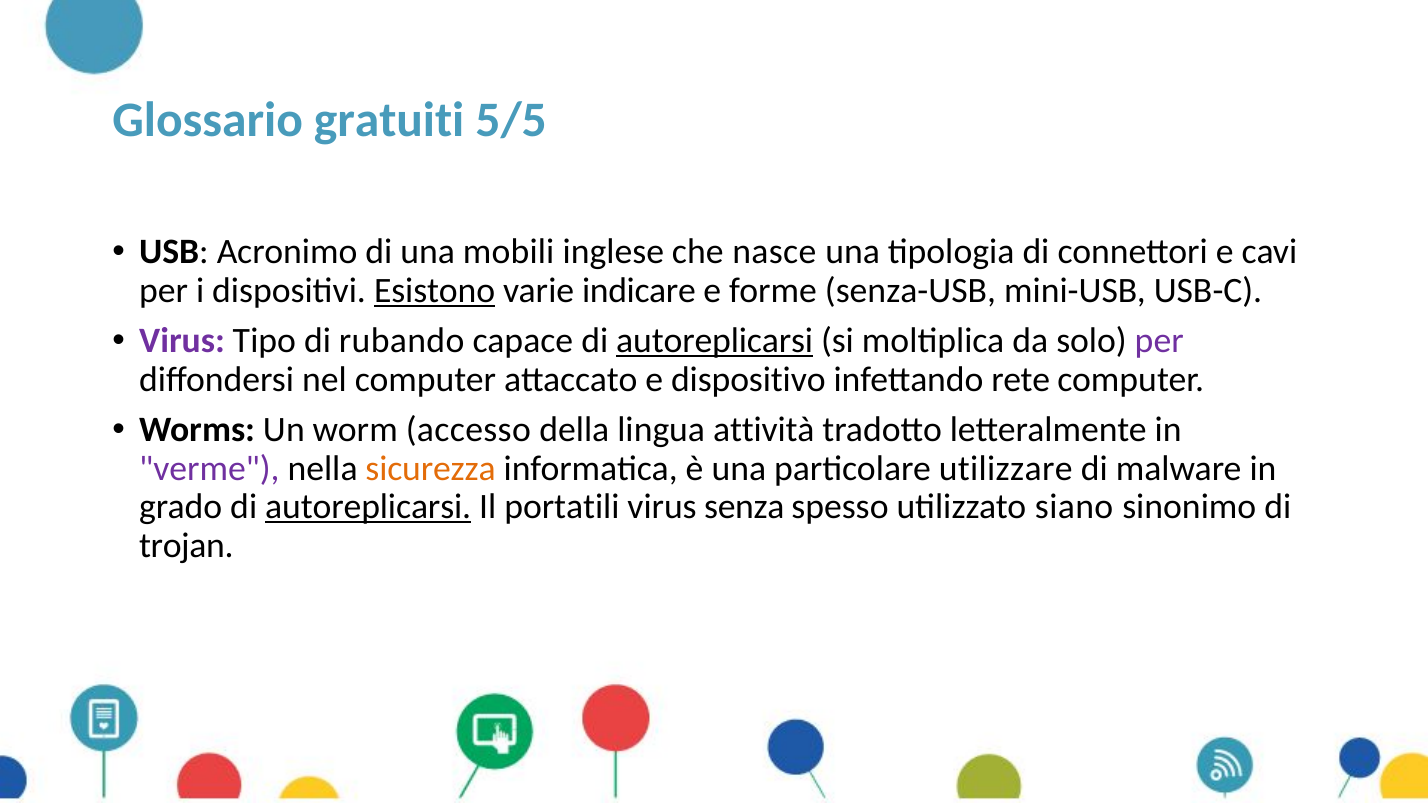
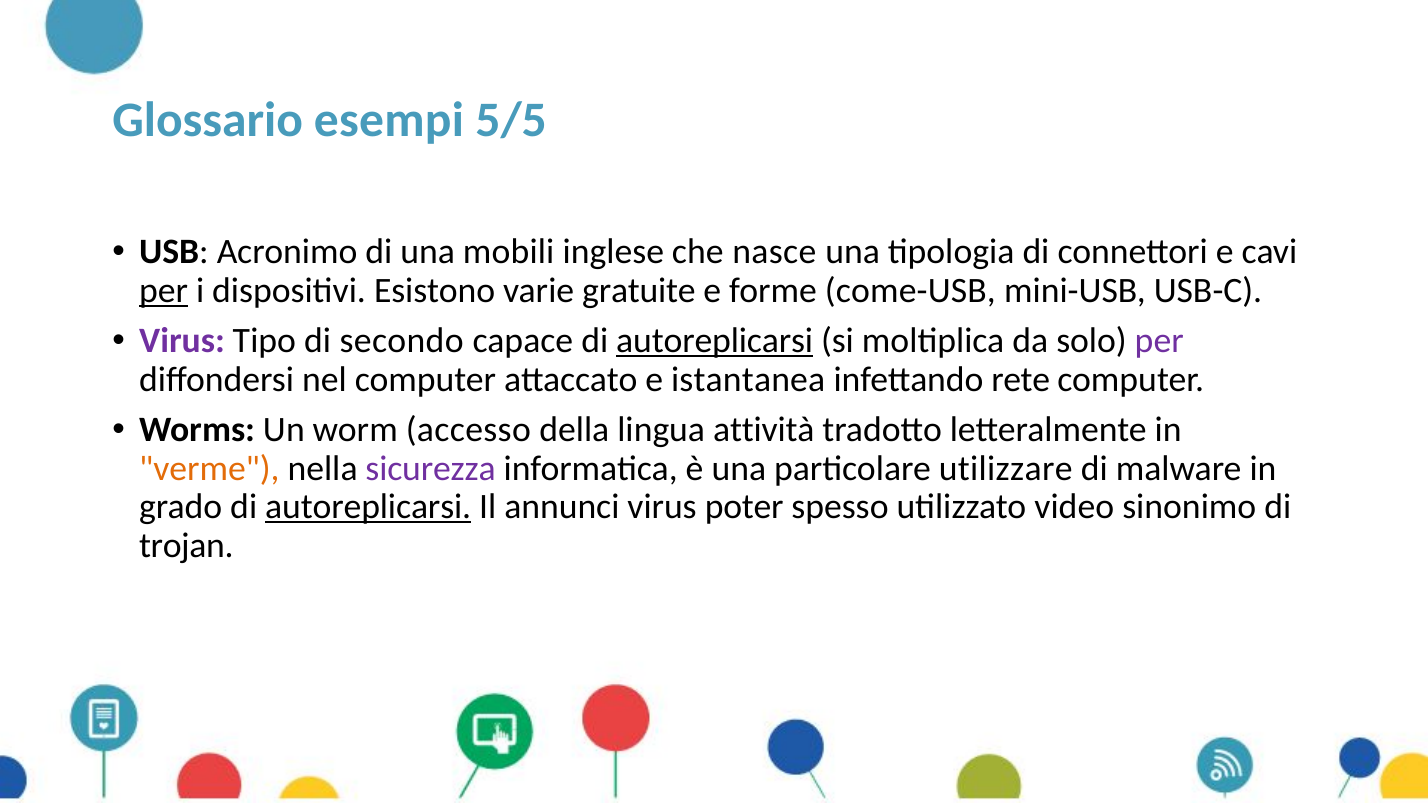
gratuiti: gratuiti -> esempi
per at (164, 291) underline: none -> present
Esistono underline: present -> none
indicare: indicare -> gratuite
senza-USB: senza-USB -> come-USB
rubando: rubando -> secondo
dispositivo: dispositivo -> istantanea
verme colour: purple -> orange
sicurezza colour: orange -> purple
portatili: portatili -> annunci
senza: senza -> poter
siano: siano -> video
